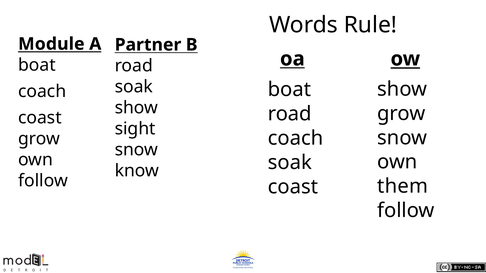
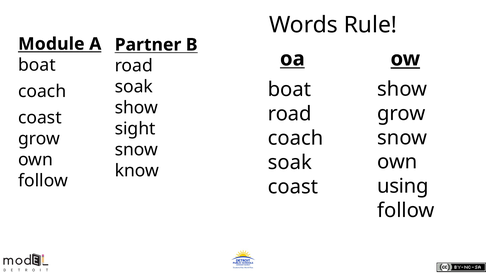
them: them -> using
